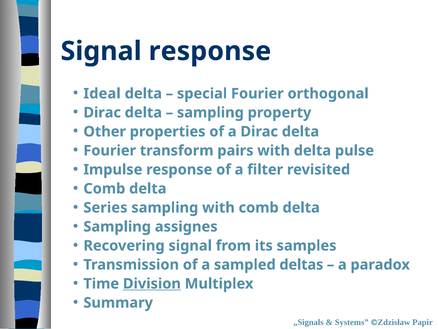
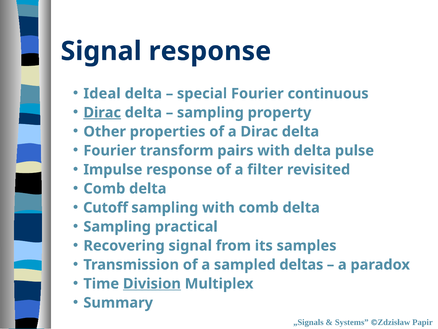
orthogonal: orthogonal -> continuous
Dirac at (102, 112) underline: none -> present
Series: Series -> Cutoff
assignes: assignes -> practical
